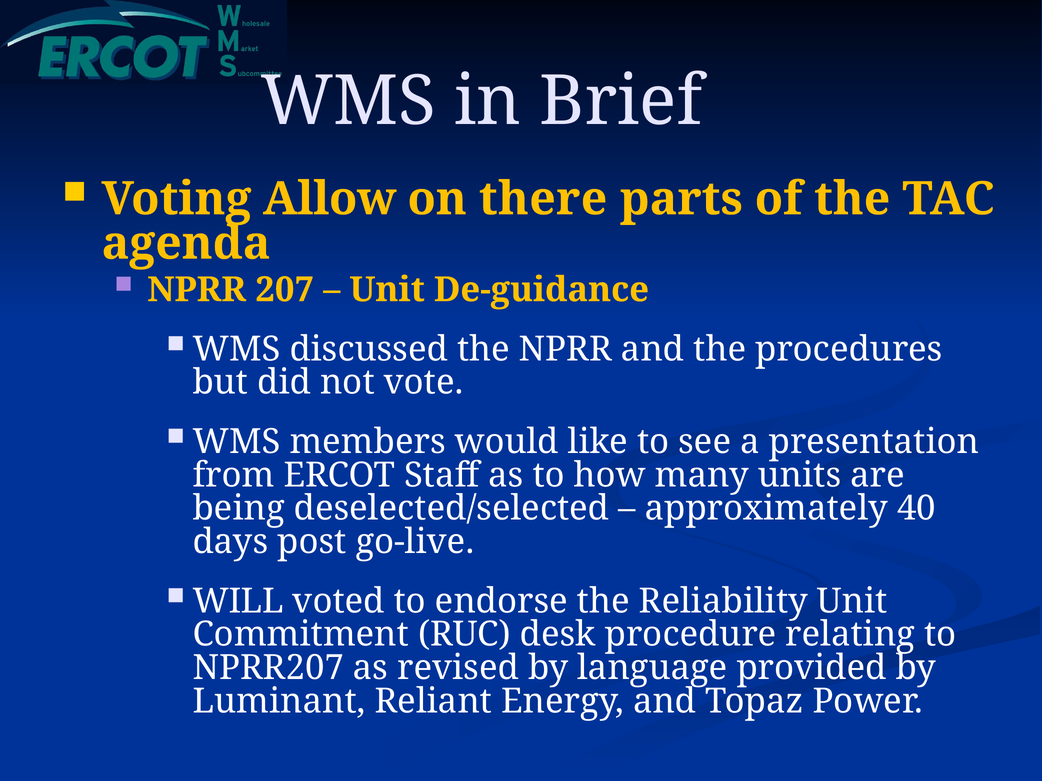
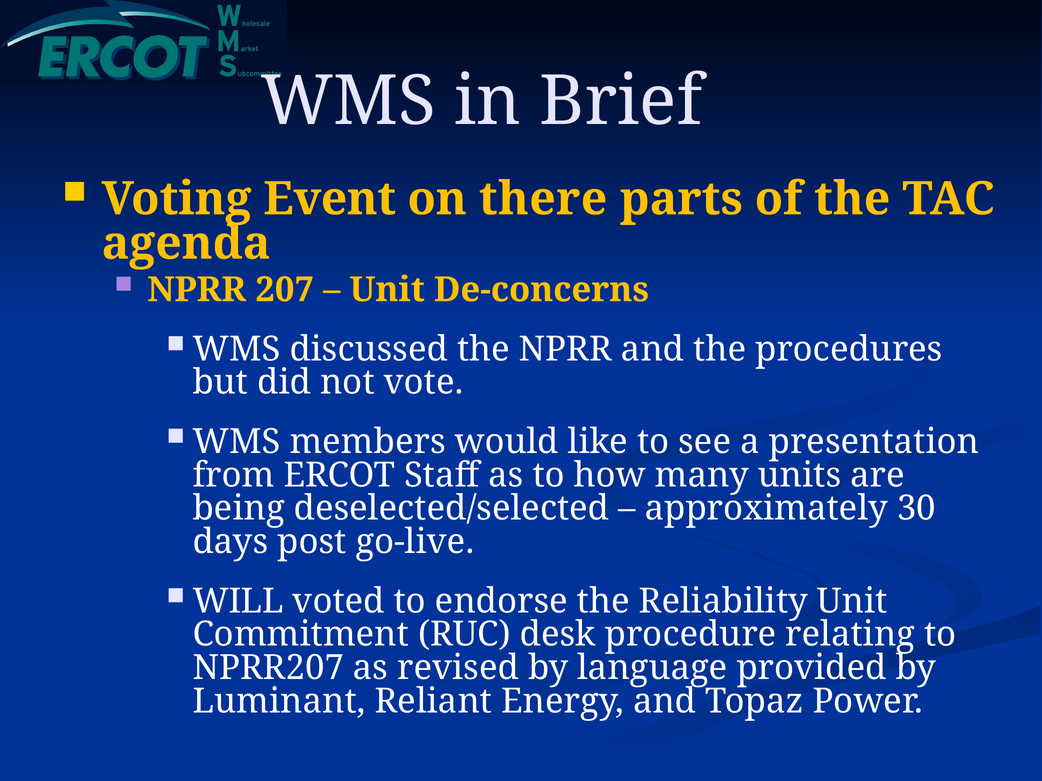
Allow: Allow -> Event
De-guidance: De-guidance -> De-concerns
40: 40 -> 30
